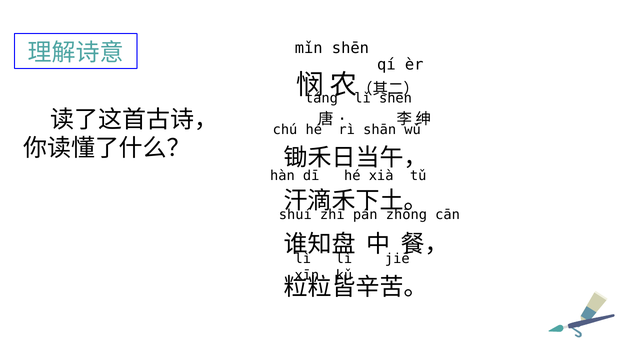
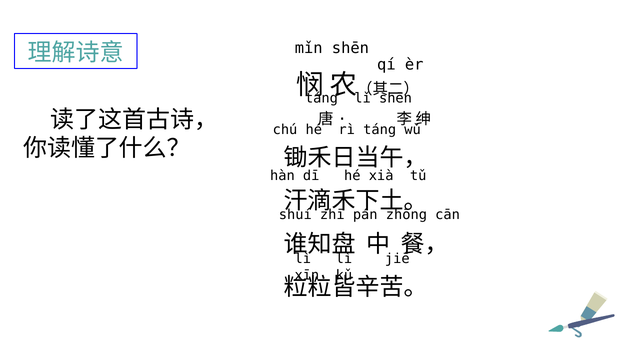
rì shān: shān -> táng
